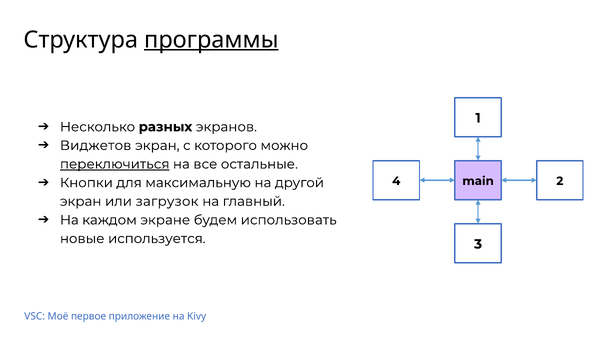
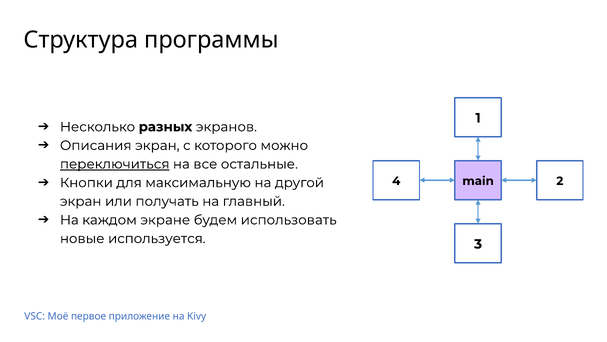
программы underline: present -> none
Виджетов: Виджетов -> Описания
загрузок: загрузок -> получать
